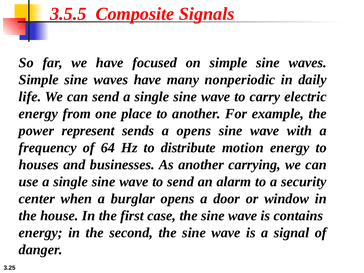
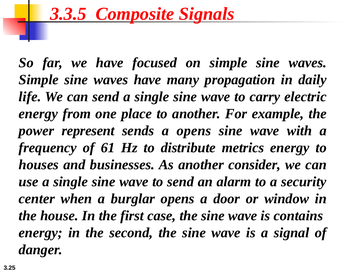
3.5.5: 3.5.5 -> 3.3.5
nonperiodic: nonperiodic -> propagation
64: 64 -> 61
motion: motion -> metrics
carrying: carrying -> consider
